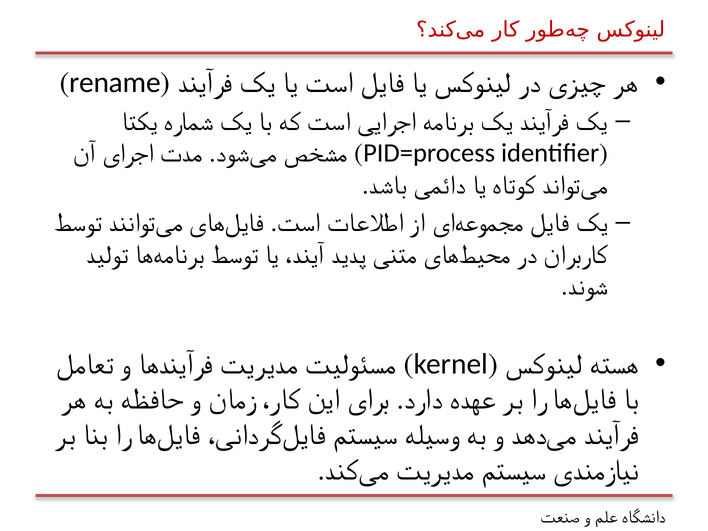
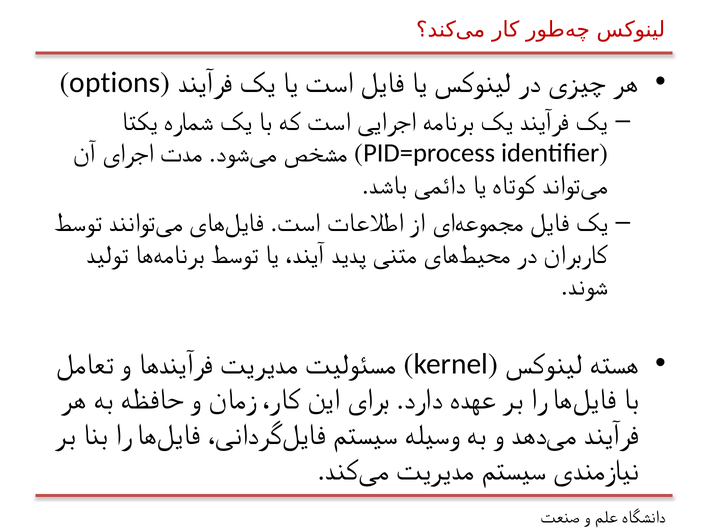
rename: rename -> options
